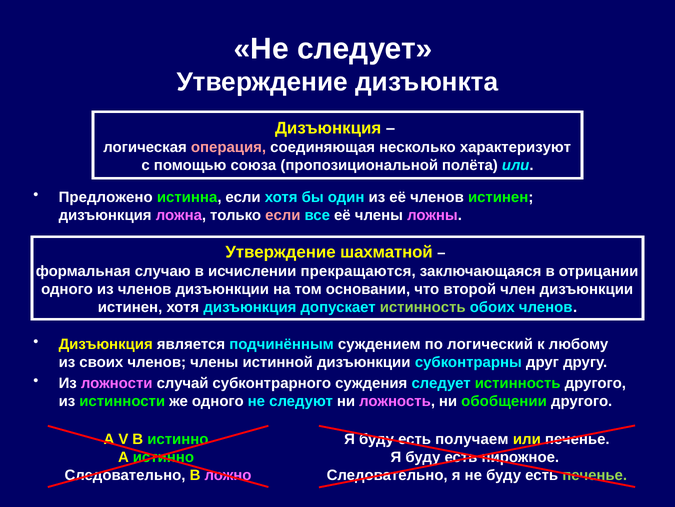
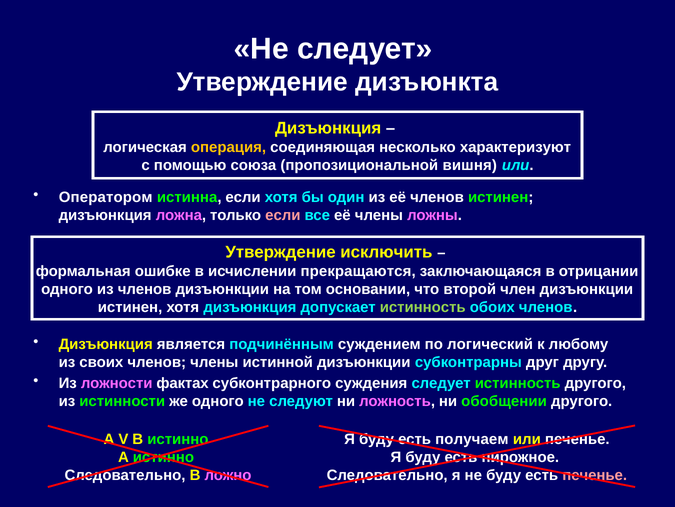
операция colour: pink -> yellow
полёта: полёта -> вишня
Предложено: Предложено -> Оператором
шахматной: шахматной -> исключить
случаю: случаю -> ошибке
случай: случай -> фактах
печенье at (595, 475) colour: light green -> pink
